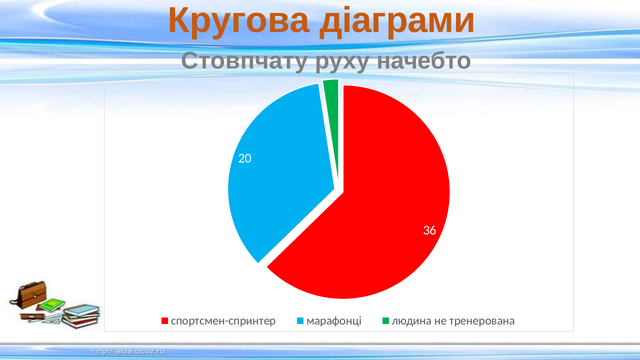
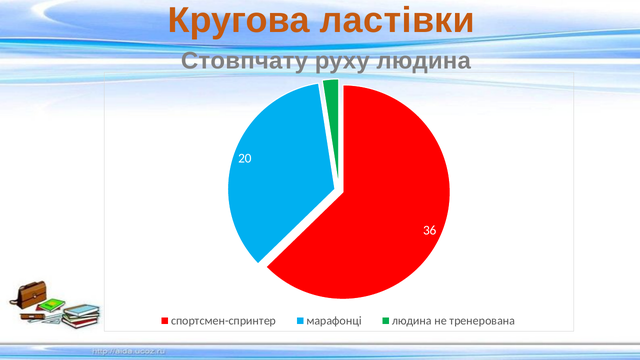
діаграми: діаграми -> ластівки
руху начебто: начебто -> людина
